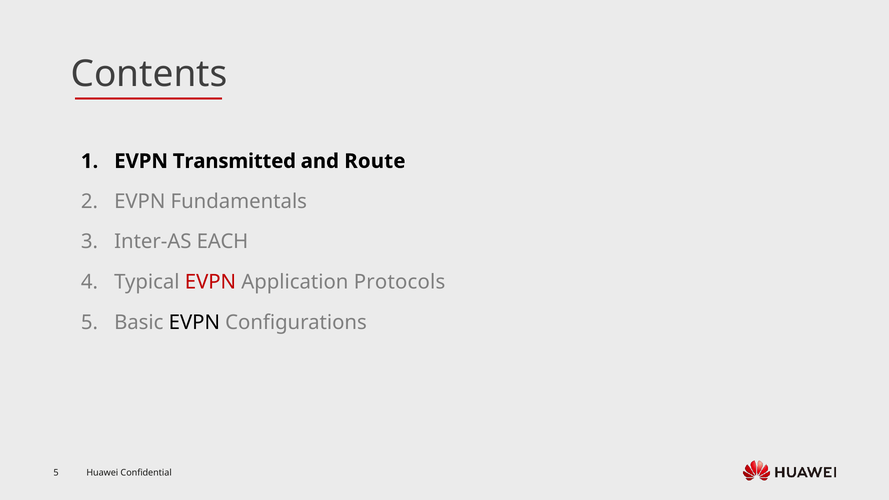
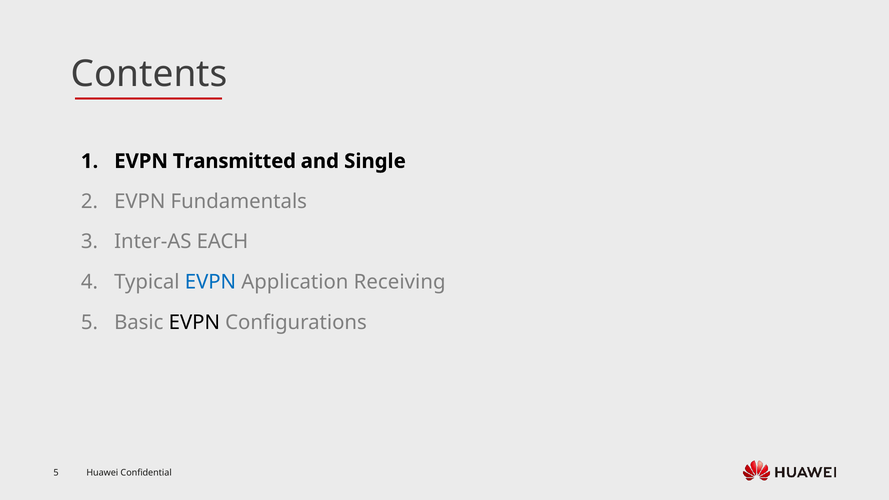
Route: Route -> Single
EVPN at (210, 282) colour: red -> blue
Protocols: Protocols -> Receiving
